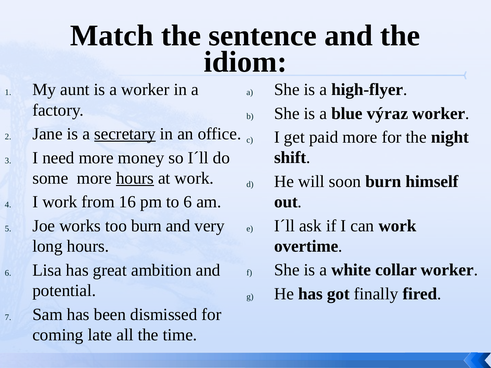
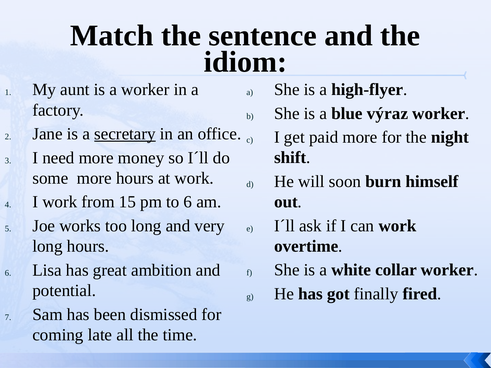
hours at (135, 178) underline: present -> none
16: 16 -> 15
too burn: burn -> long
